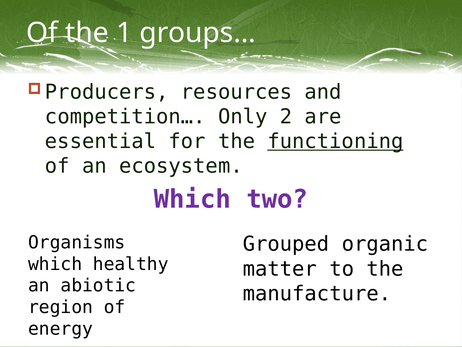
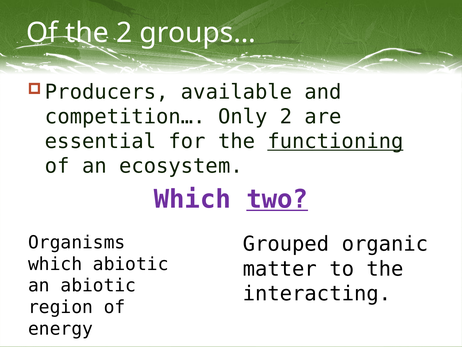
the 1: 1 -> 2
resources: resources -> available
two underline: none -> present
which healthy: healthy -> abiotic
manufacture: manufacture -> interacting
